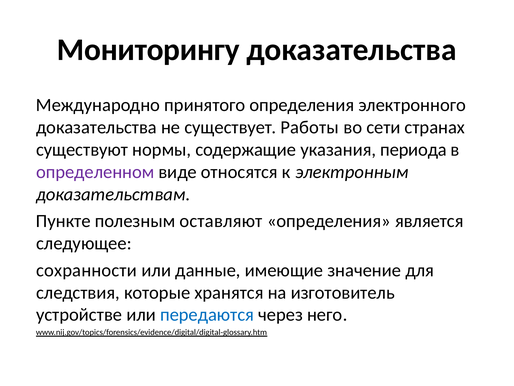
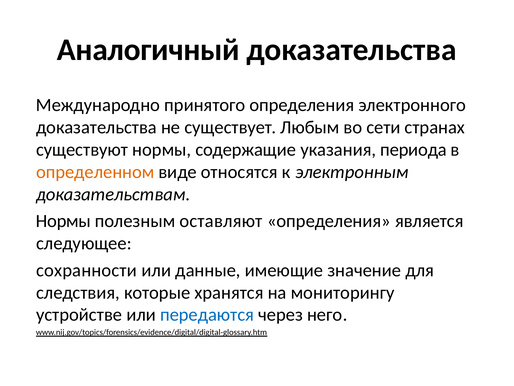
Мониторингу: Мониторингу -> Аналогичный
Работы: Работы -> Любым
определенном colour: purple -> orange
Пункте at (63, 221): Пункте -> Нормы
изготовитель: изготовитель -> мониторингу
